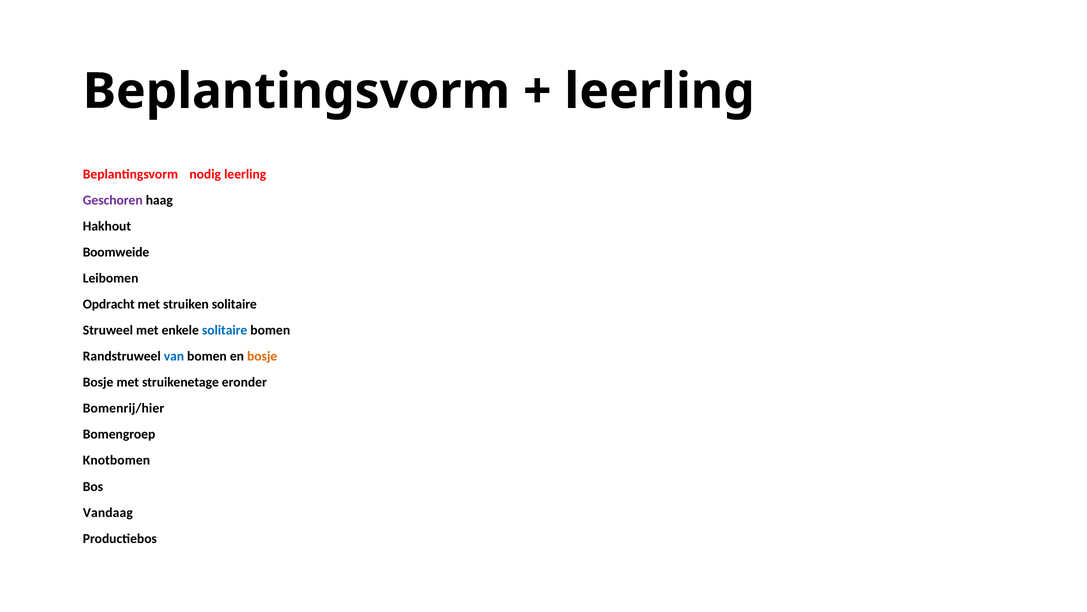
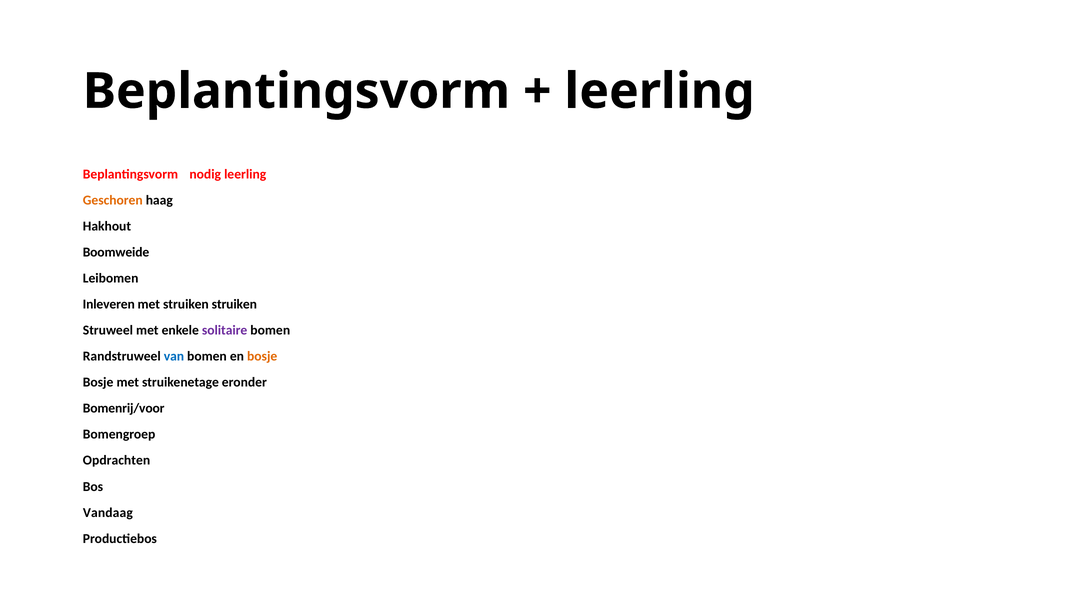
Geschoren colour: purple -> orange
Opdracht: Opdracht -> Inleveren
struiken solitaire: solitaire -> struiken
solitaire at (225, 330) colour: blue -> purple
Bomenrij/hier: Bomenrij/hier -> Bomenrij/voor
Knotbomen: Knotbomen -> Opdrachten
